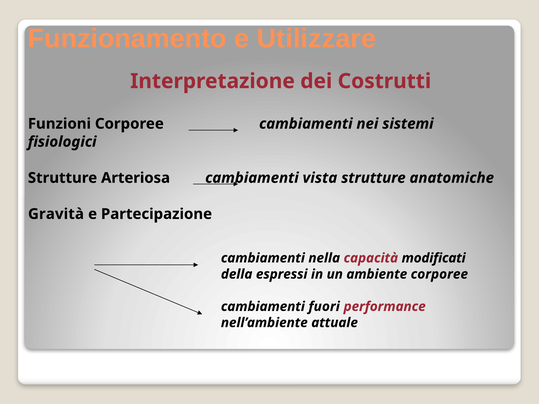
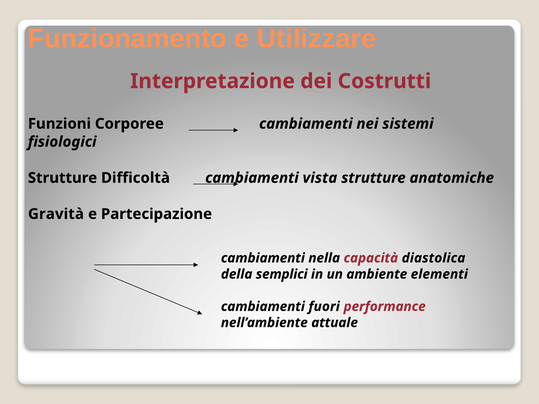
Arteriosa: Arteriosa -> Difficoltà
modificati: modificati -> diastolica
espressi: espressi -> semplici
ambiente corporee: corporee -> elementi
